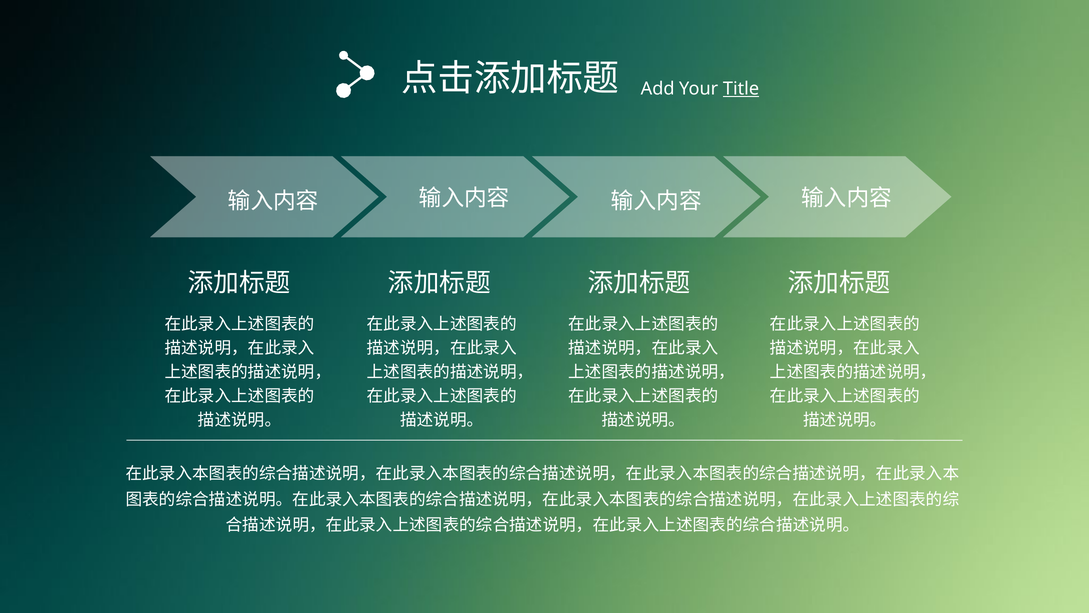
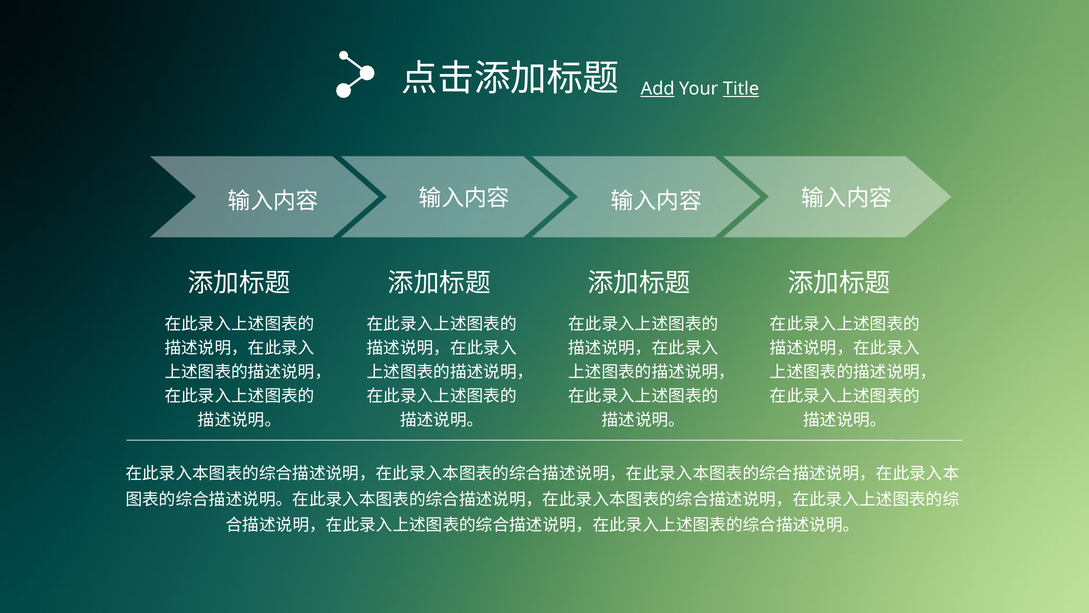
Add underline: none -> present
